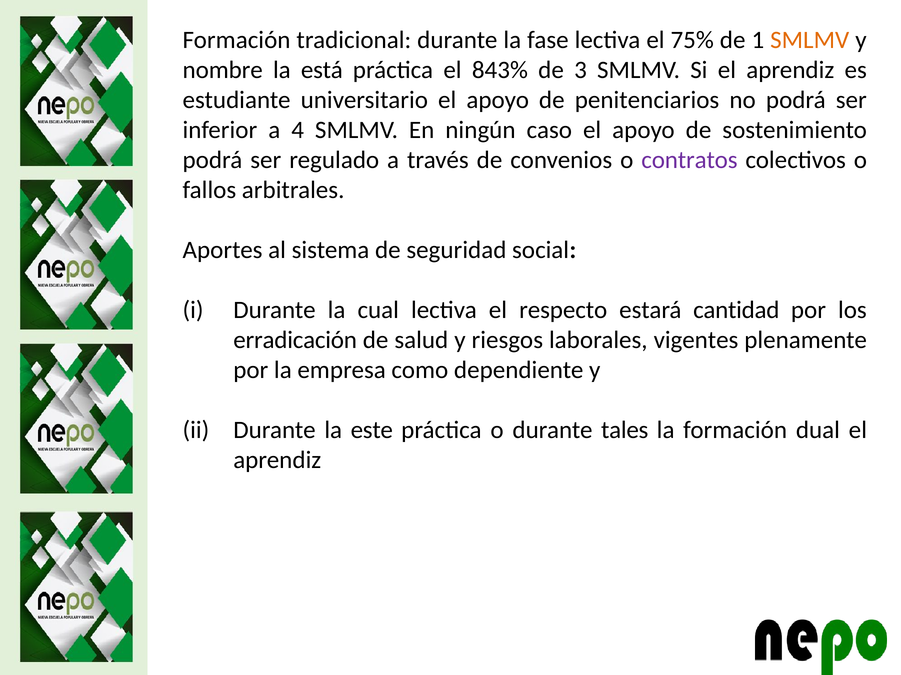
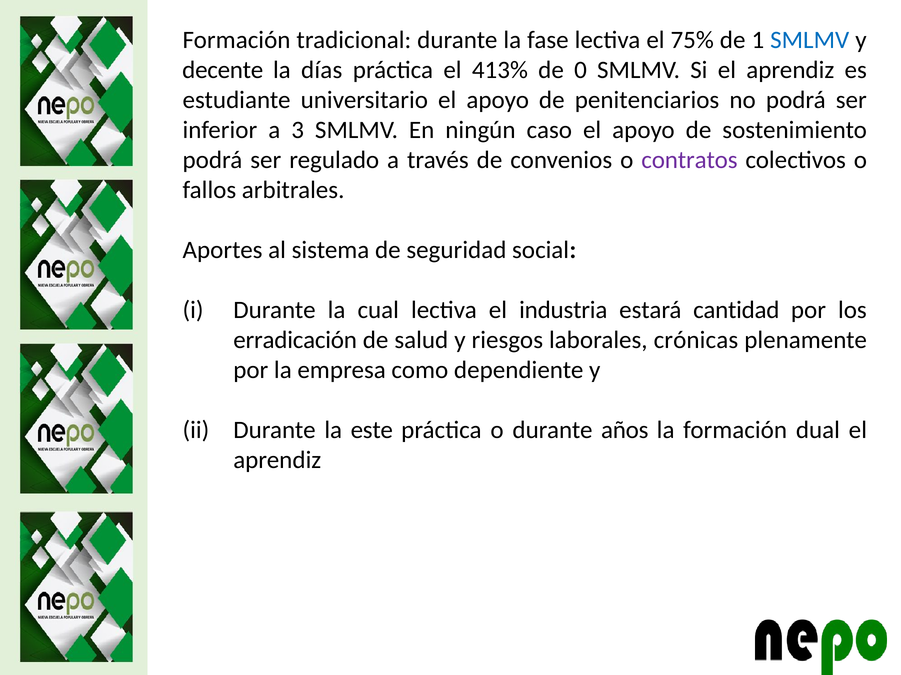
SMLMV at (810, 40) colour: orange -> blue
nombre: nombre -> decente
está: está -> días
843%: 843% -> 413%
3: 3 -> 0
4: 4 -> 3
respecto: respecto -> industria
vigentes: vigentes -> crónicas
tales: tales -> años
